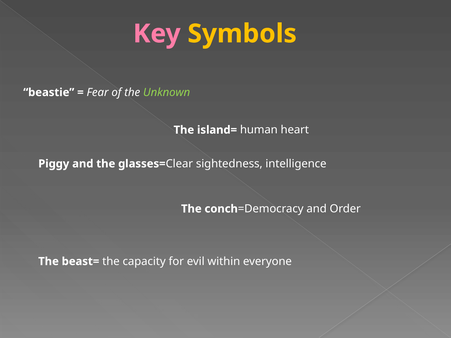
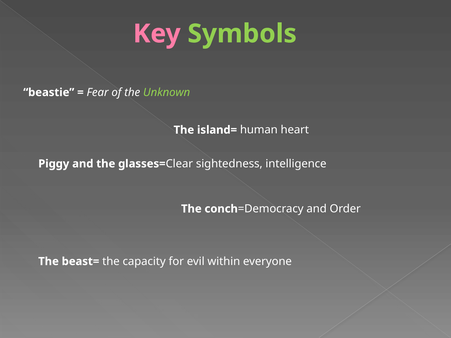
Symbols colour: yellow -> light green
